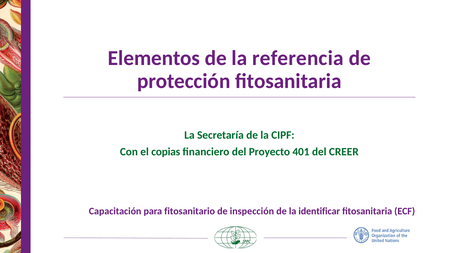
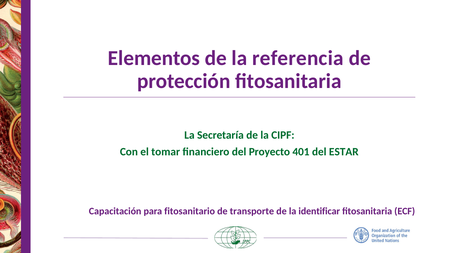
copias: copias -> tomar
CREER: CREER -> ESTAR
inspección: inspección -> transporte
